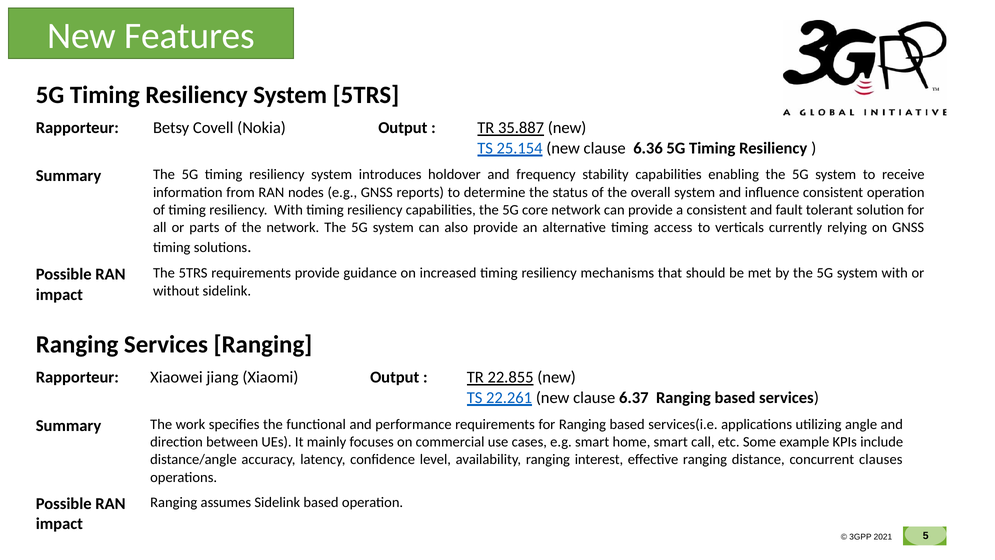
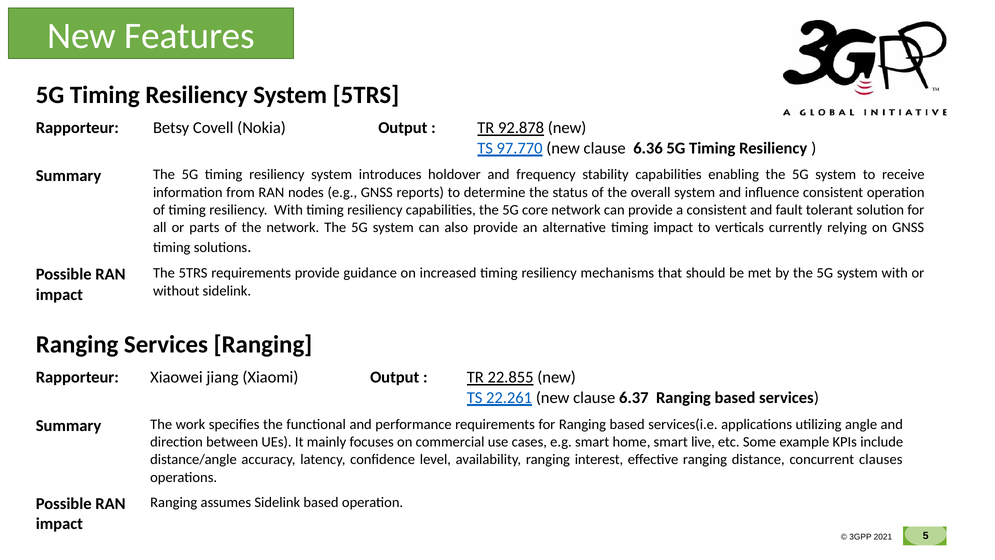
35.887: 35.887 -> 92.878
25.154: 25.154 -> 97.770
timing access: access -> impact
call: call -> live
